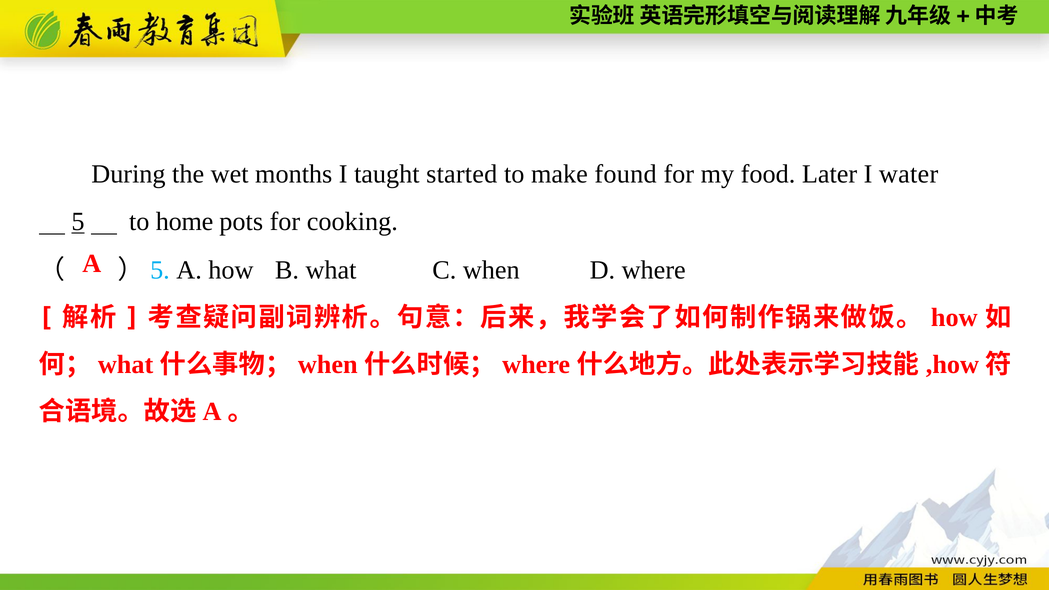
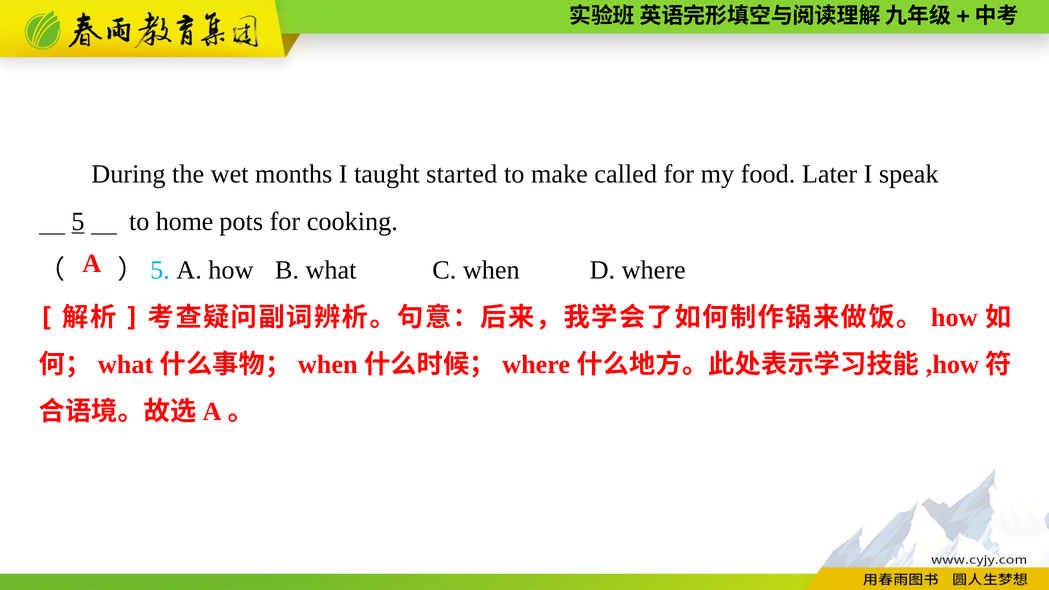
found: found -> called
water: water -> speak
